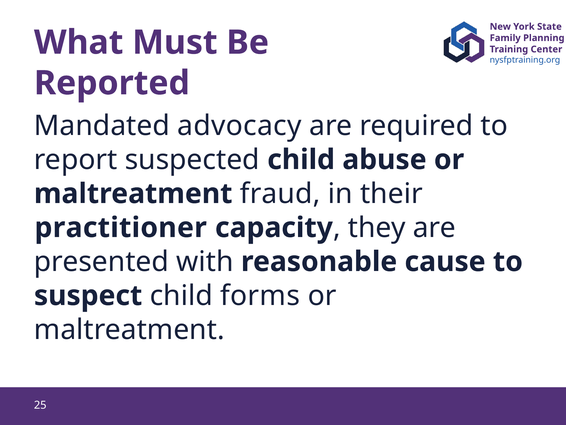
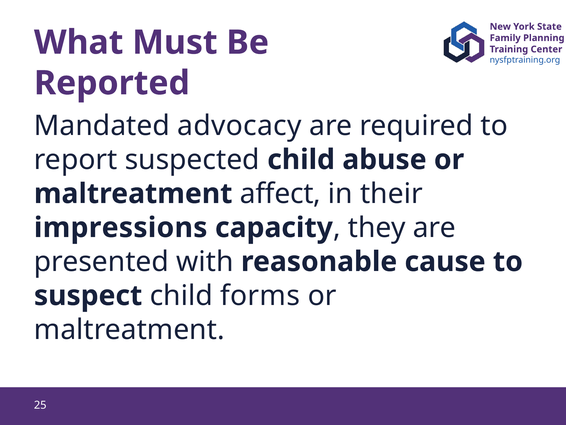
fraud: fraud -> affect
practitioner: practitioner -> impressions
